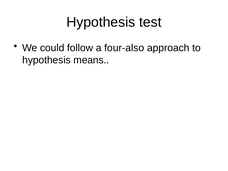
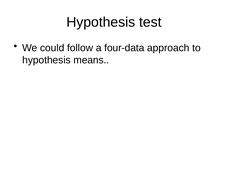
four-also: four-also -> four-data
